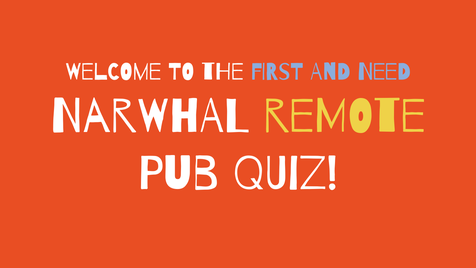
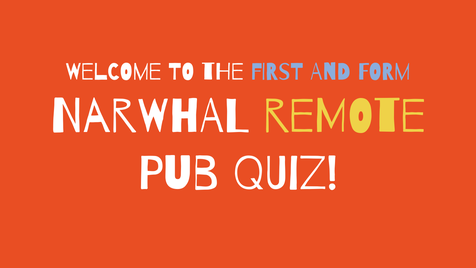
Need: Need -> Form
